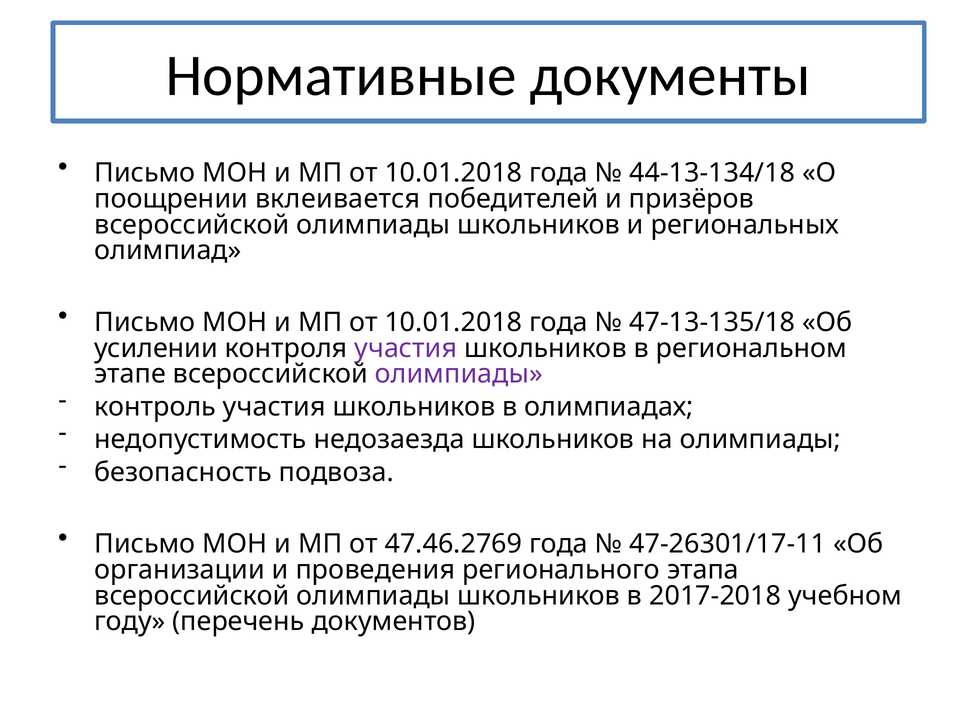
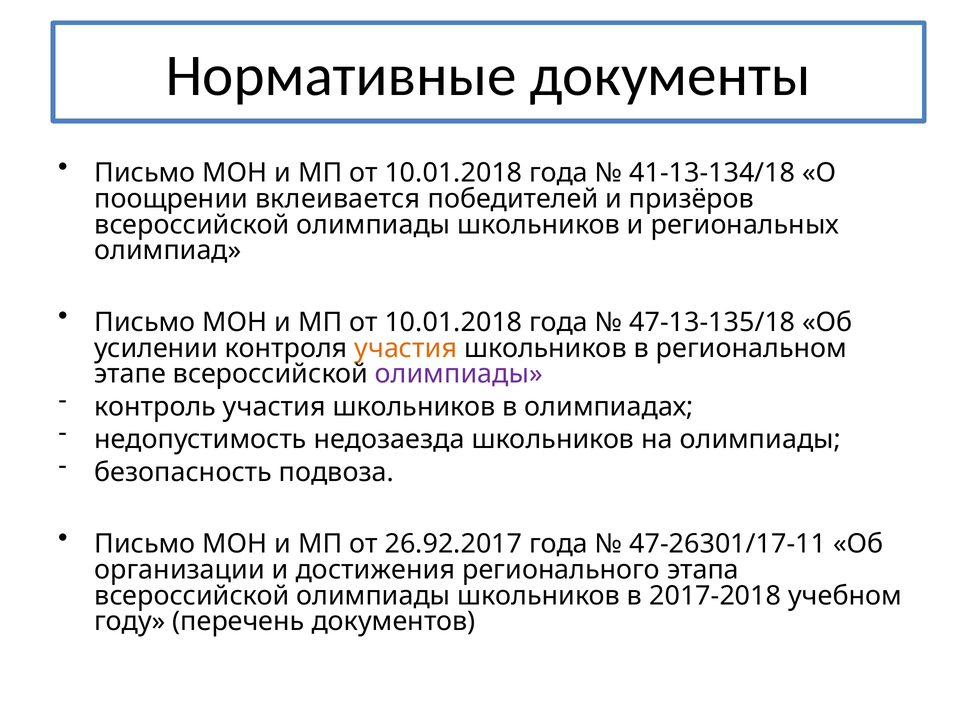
44-13-134/18: 44-13-134/18 -> 41-13-134/18
участия at (406, 348) colour: purple -> orange
47.46.2769: 47.46.2769 -> 26.92.2017
проведения: проведения -> достижения
